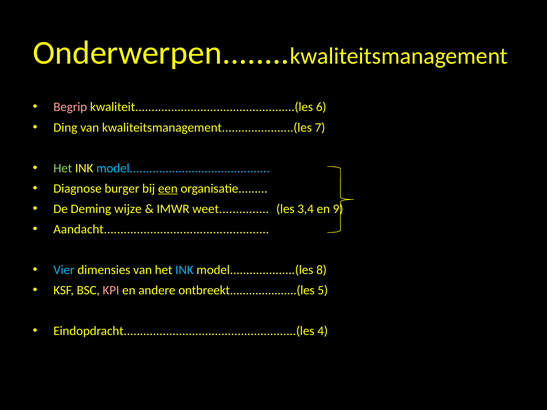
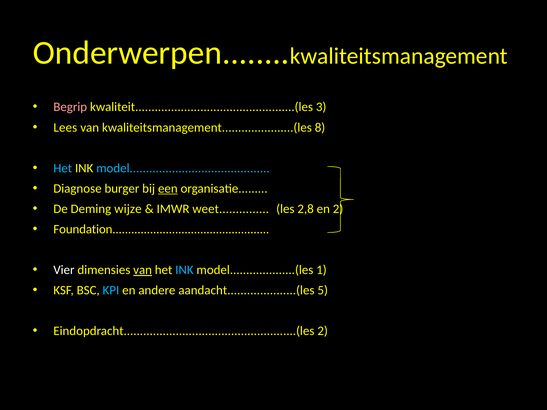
6: 6 -> 3
Ding: Ding -> Lees
7: 7 -> 8
Het at (63, 168) colour: light green -> light blue
3,4: 3,4 -> 2,8
en 9: 9 -> 2
Aandacht: Aandacht -> Foundation
Vier colour: light blue -> white
van at (143, 270) underline: none -> present
8: 8 -> 1
KPI colour: pink -> light blue
ontbreekt.....................(les: ontbreekt.....................(les -> aandacht.....................(les
Eindopdracht.....................................................(les 4: 4 -> 2
